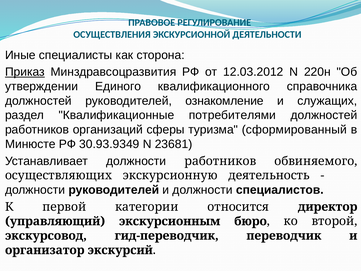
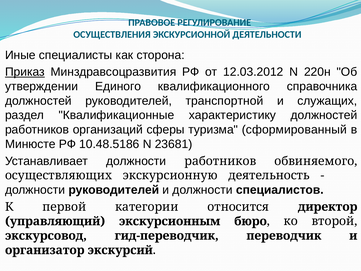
ознакомление: ознакомление -> транспортной
потребителями: потребителями -> характеристику
30.93.9349: 30.93.9349 -> 10.48.5186
